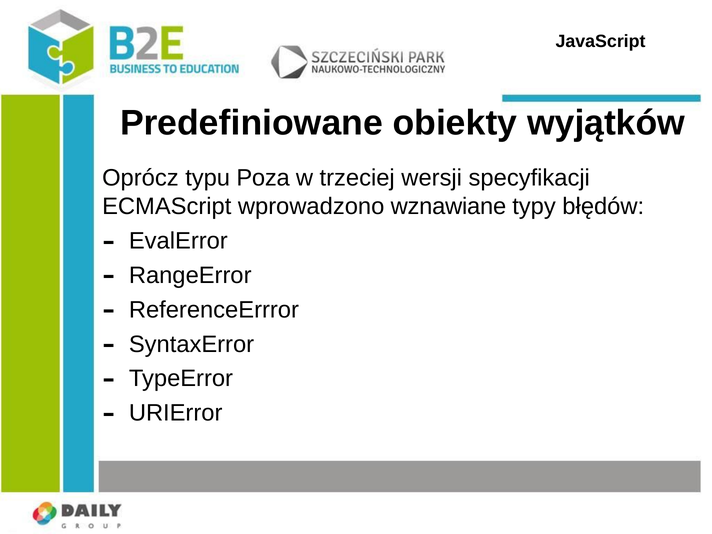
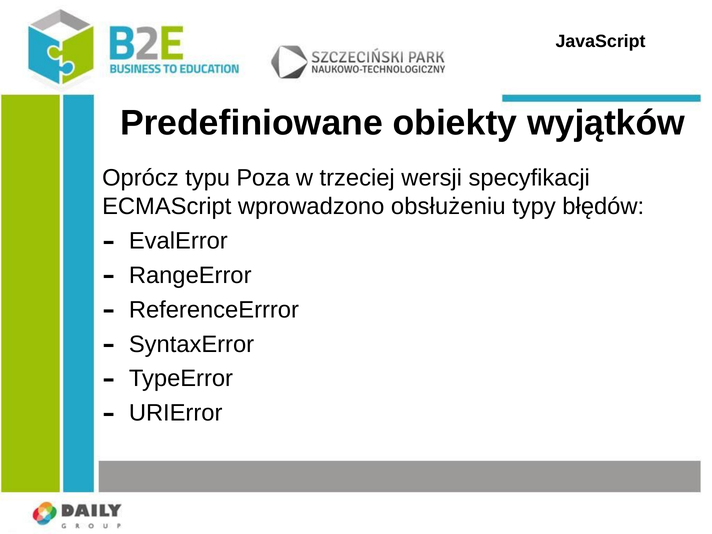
wznawiane: wznawiane -> obsłużeniu
